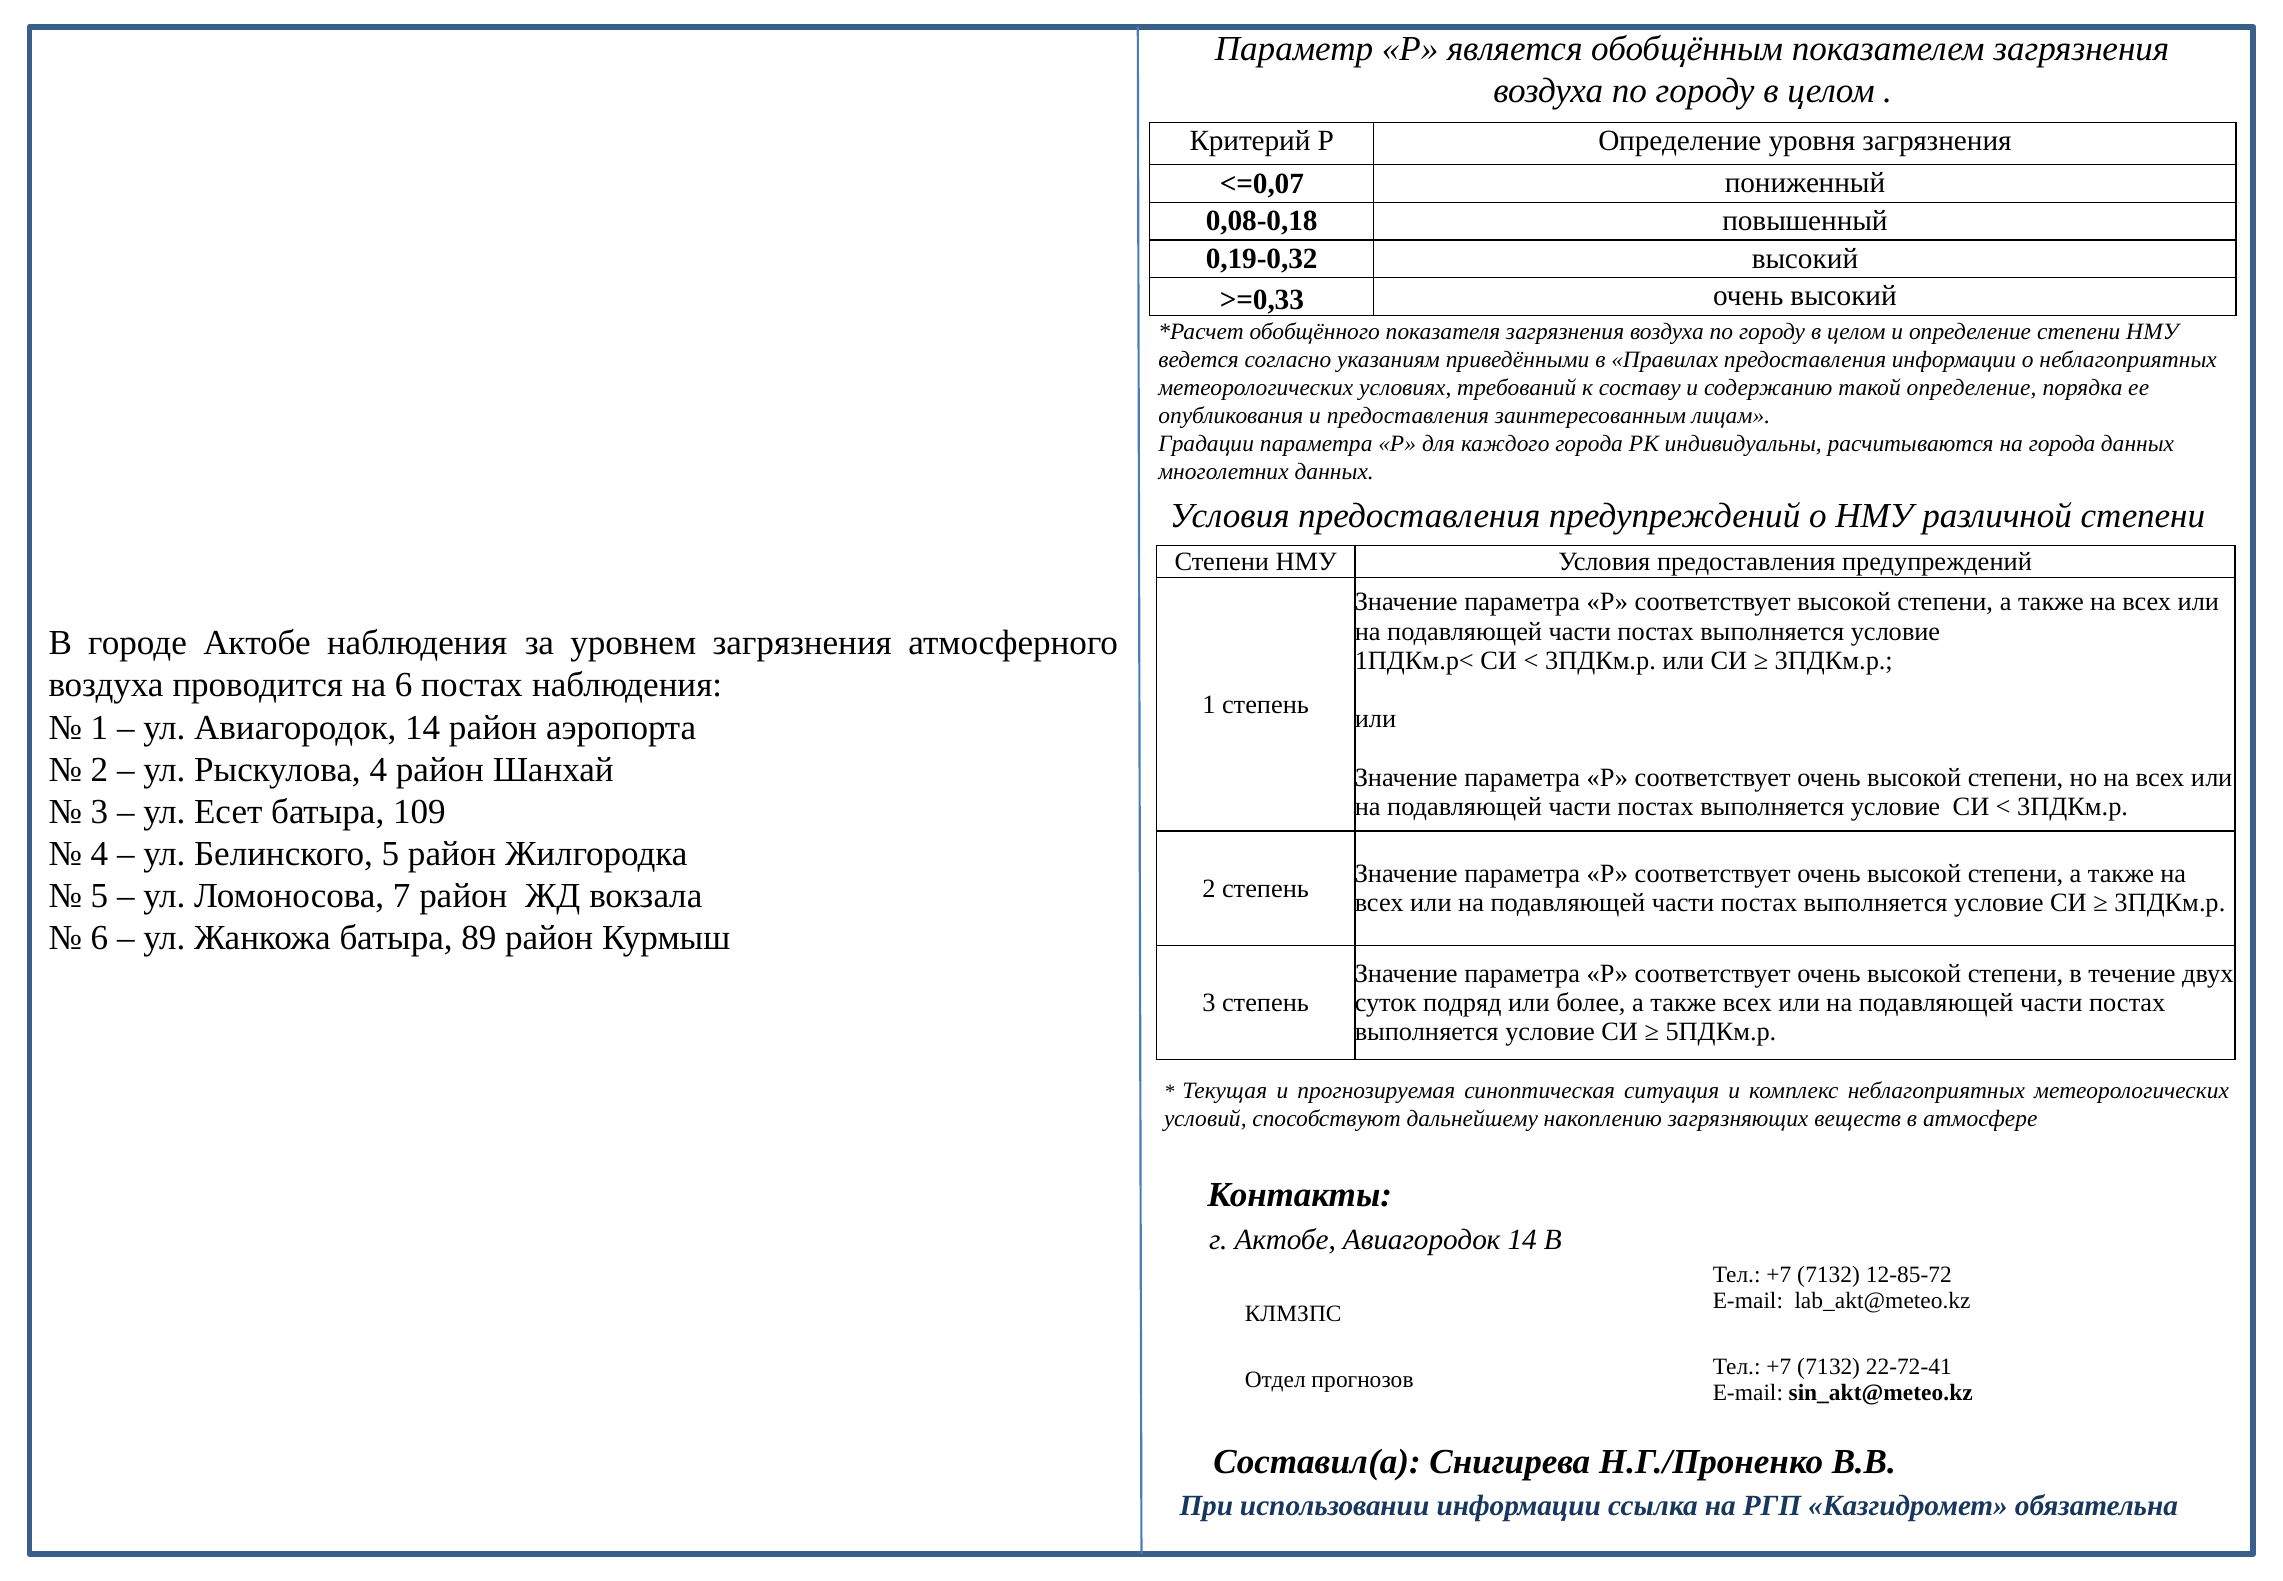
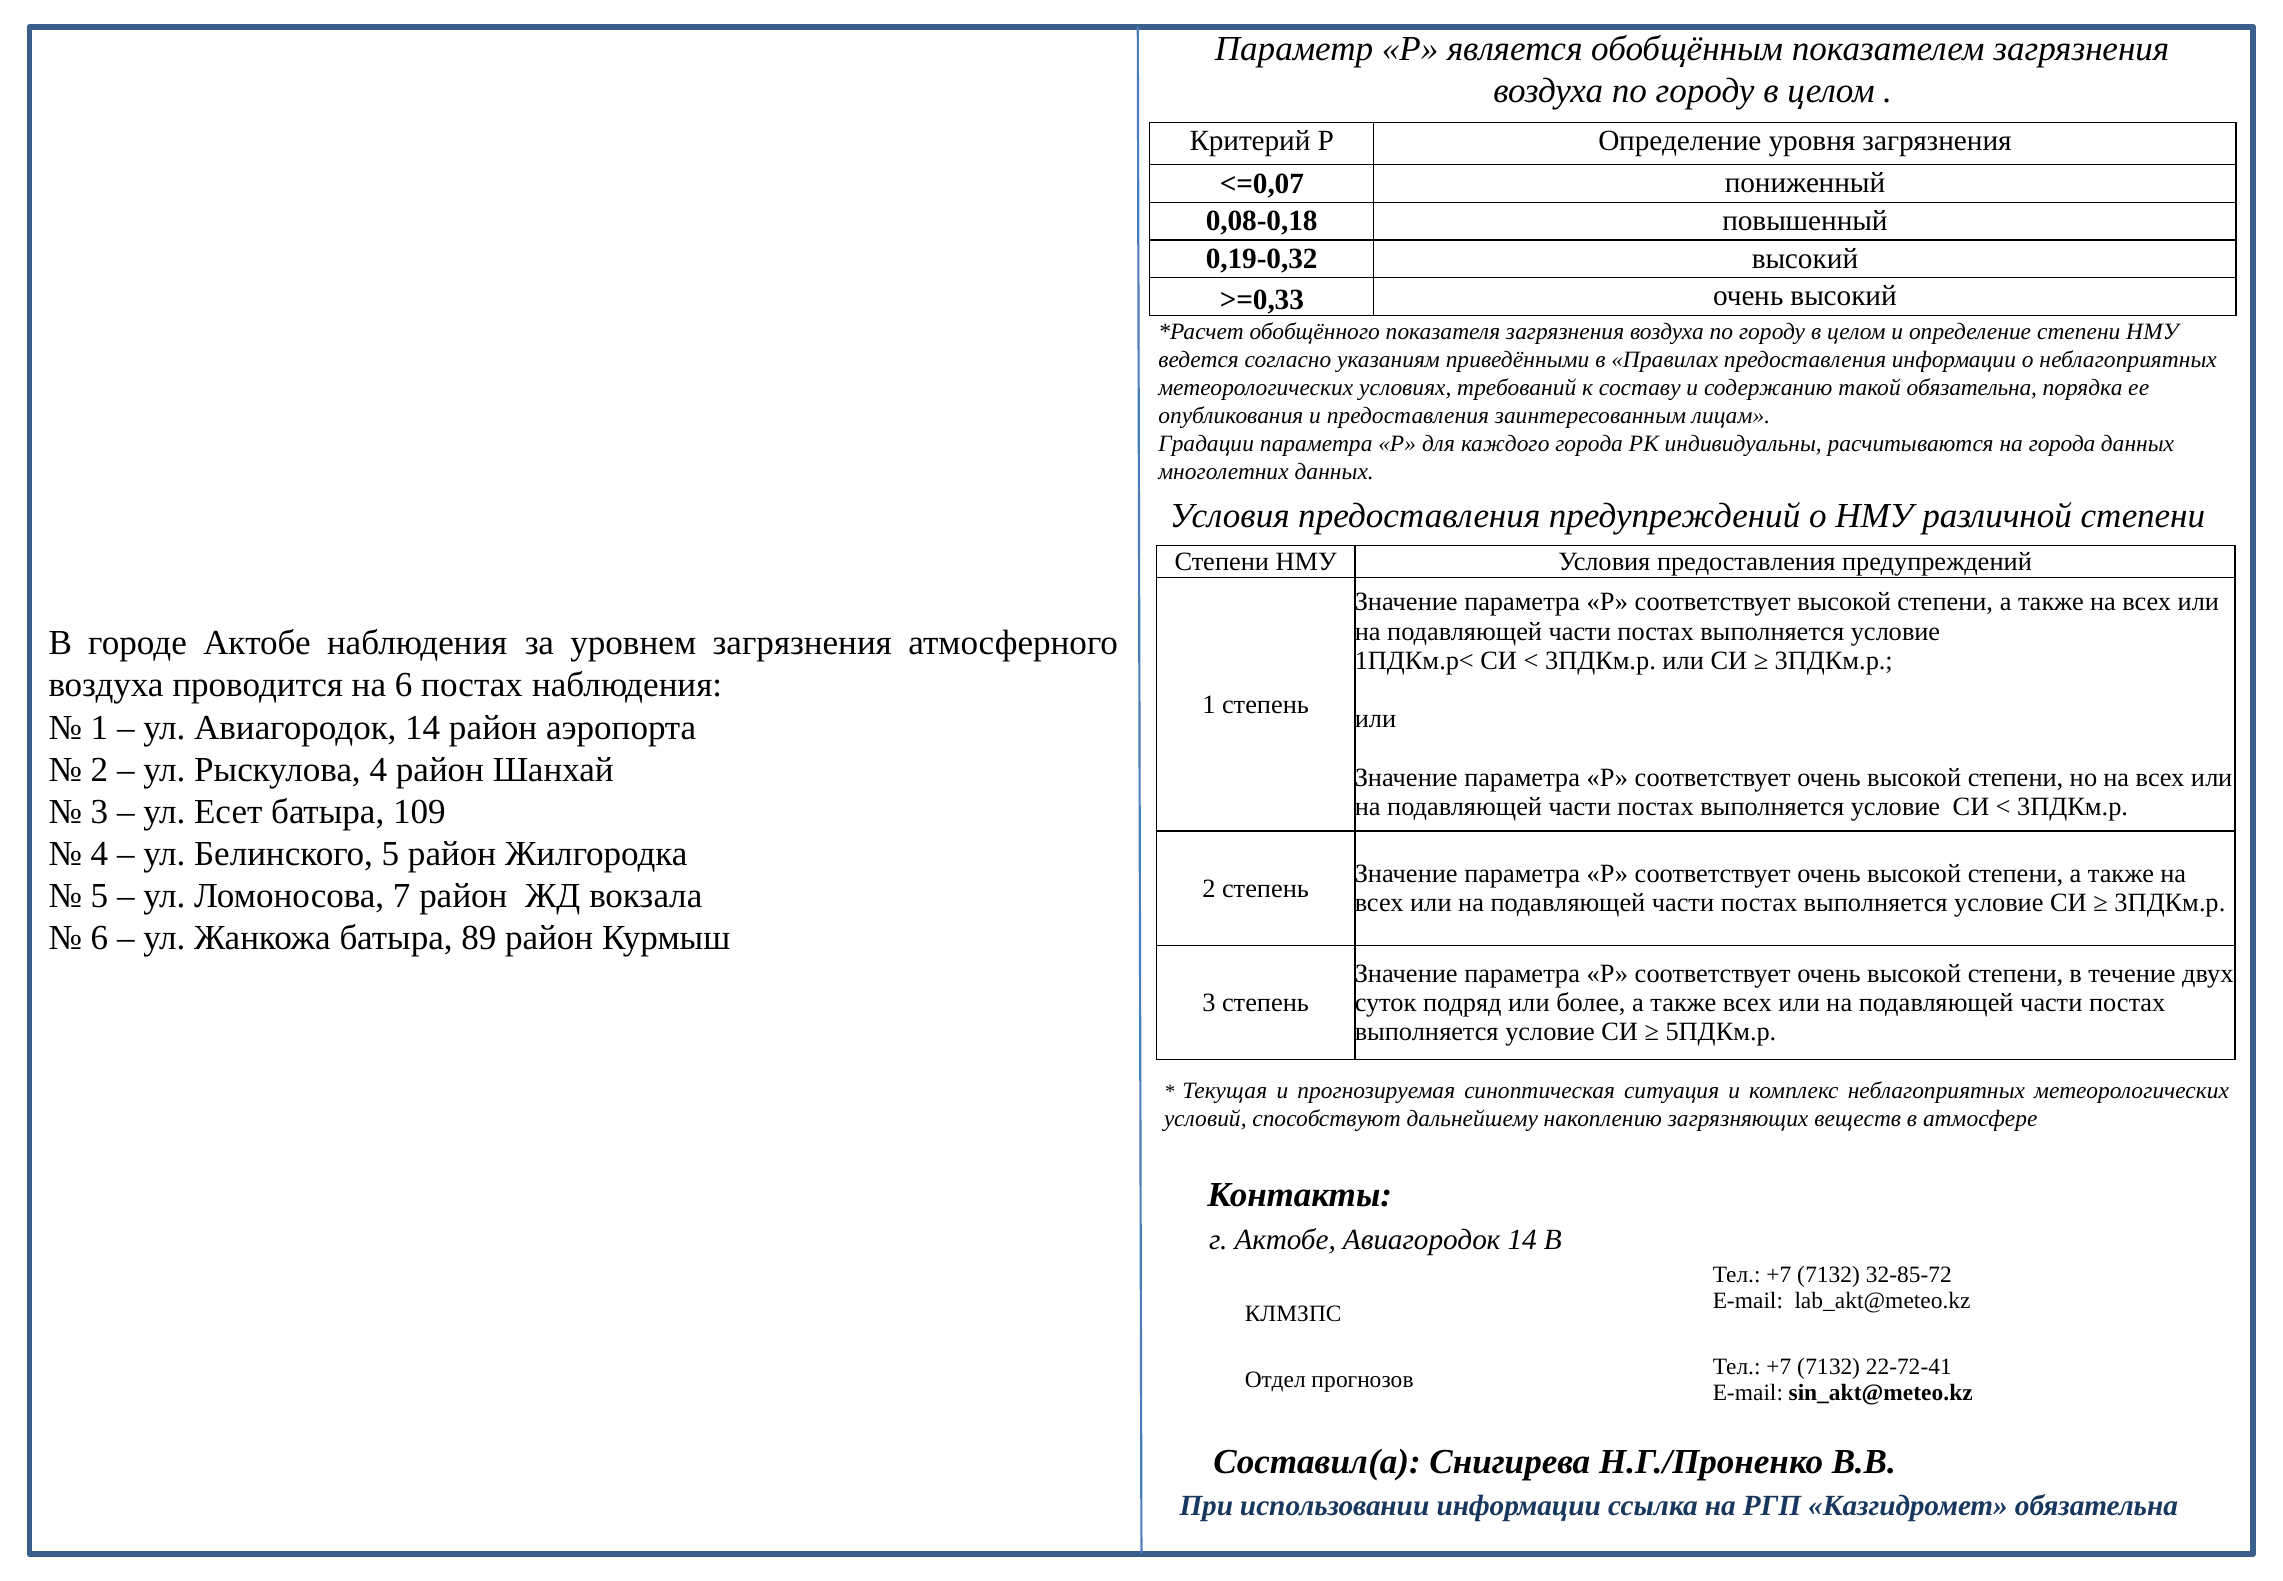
такой определение: определение -> обязательна
12-85-72: 12-85-72 -> 32-85-72
